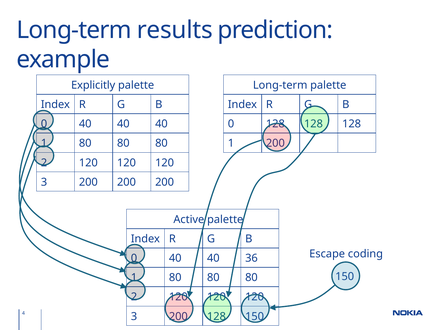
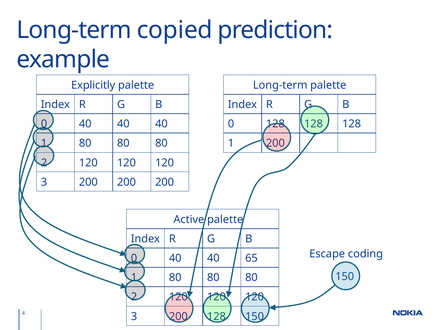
results: results -> copied
36: 36 -> 65
